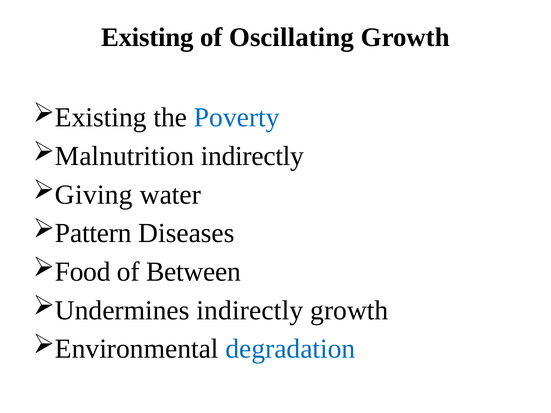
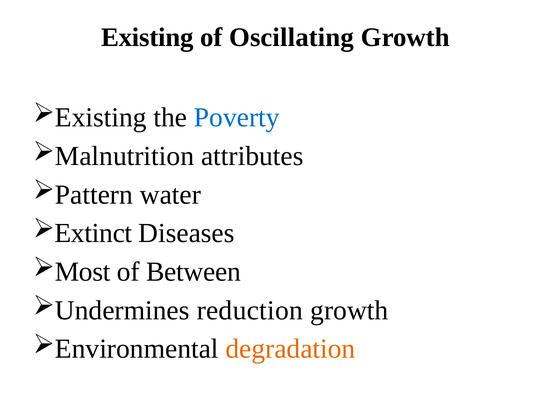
Malnutrition indirectly: indirectly -> attributes
Giving: Giving -> Pattern
Pattern: Pattern -> Extinct
Food: Food -> Most
Undermines indirectly: indirectly -> reduction
degradation colour: blue -> orange
